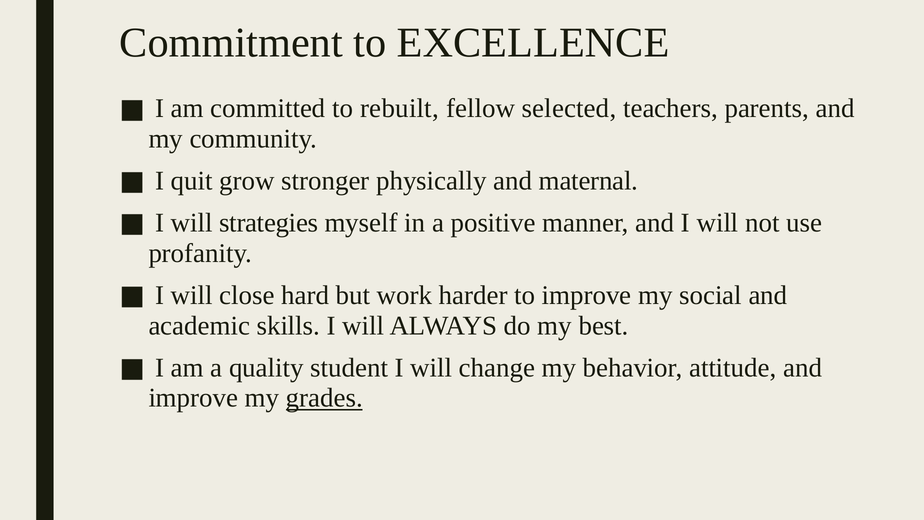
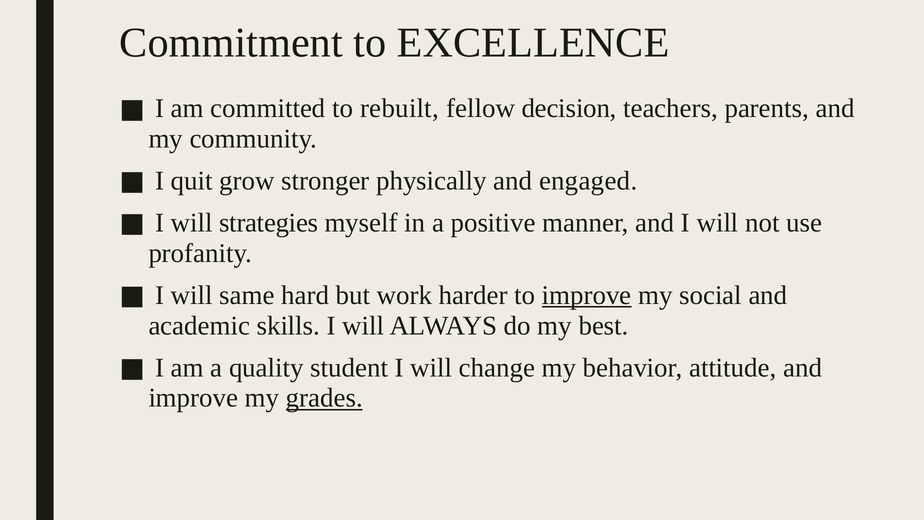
selected: selected -> decision
maternal: maternal -> engaged
close: close -> same
improve at (587, 295) underline: none -> present
